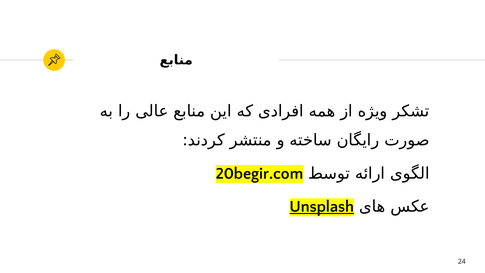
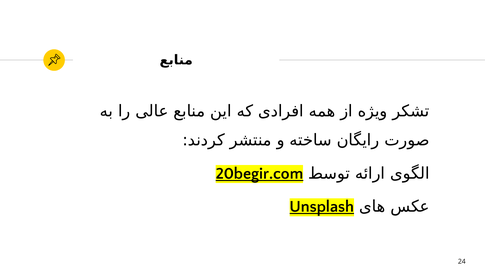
20begir.com underline: none -> present
